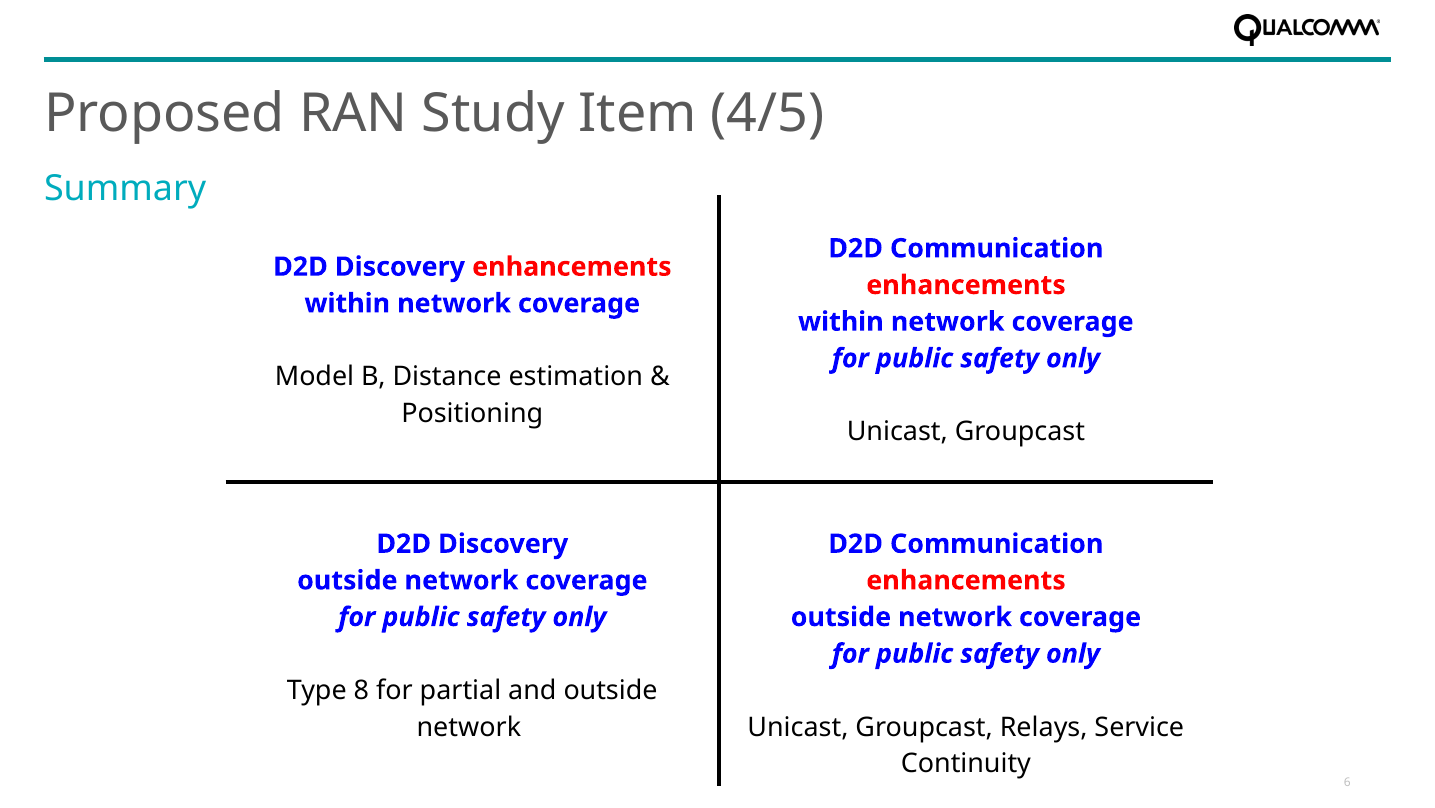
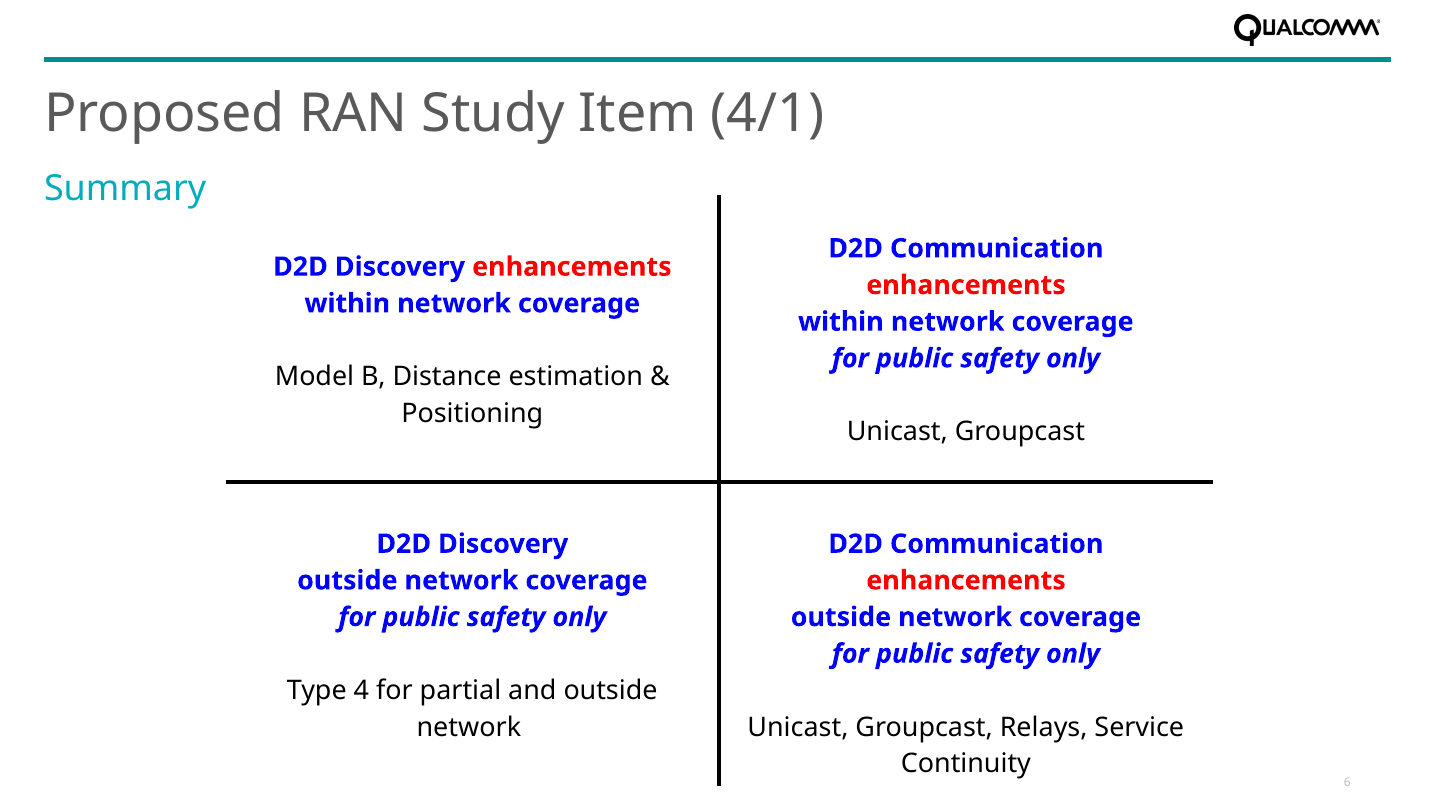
4/5: 4/5 -> 4/1
8: 8 -> 4
